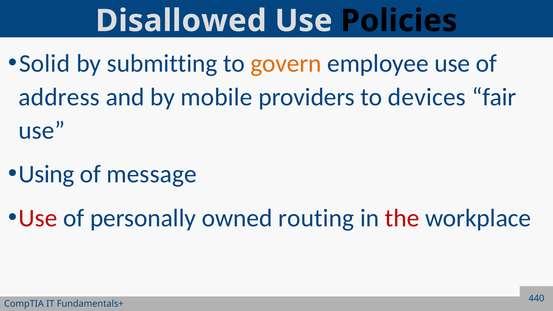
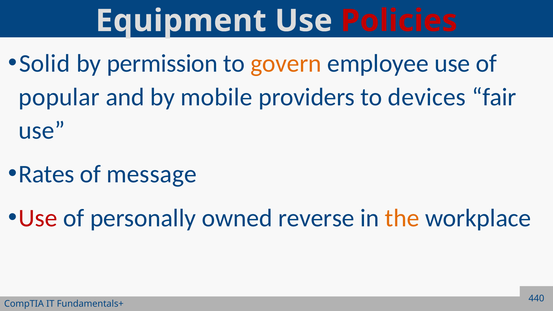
Disallowed: Disallowed -> Equipment
Policies colour: black -> red
submitting: submitting -> permission
address: address -> popular
Using: Using -> Rates
routing: routing -> reverse
the colour: red -> orange
